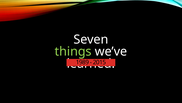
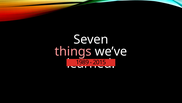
things colour: light green -> pink
